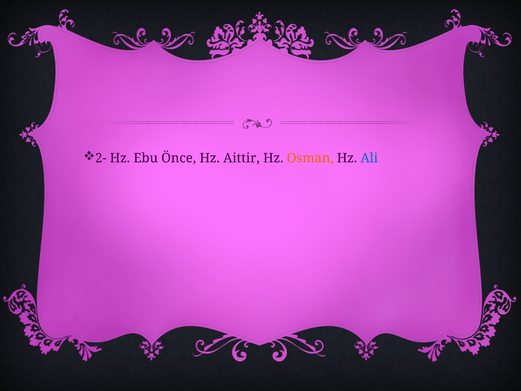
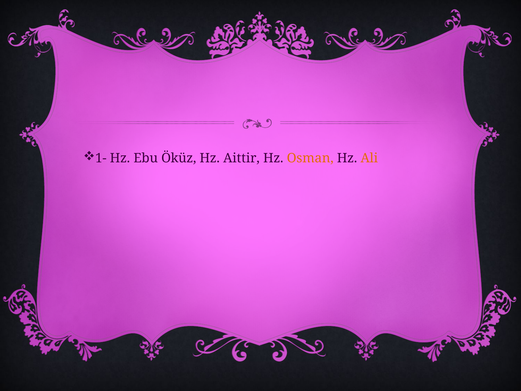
2-: 2- -> 1-
Önce: Önce -> Öküz
Ali colour: blue -> orange
